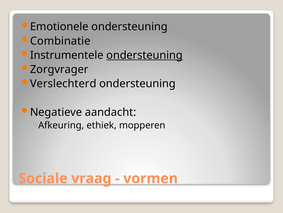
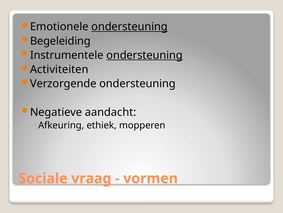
ondersteuning at (130, 27) underline: none -> present
Combinatie: Combinatie -> Begeleiding
Zorgvrager: Zorgvrager -> Activiteiten
Verslechterd: Verslechterd -> Verzorgende
